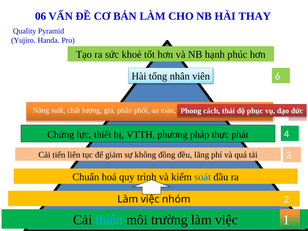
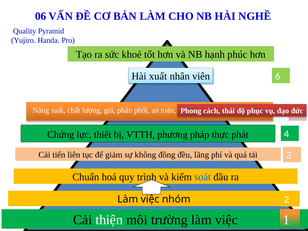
THAY: THAY -> NGHỀ
tổng: tổng -> xuất
thiện colour: light blue -> white
